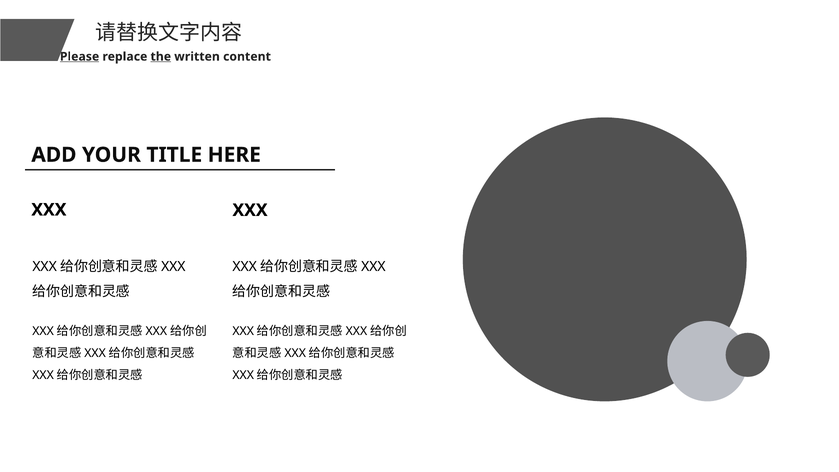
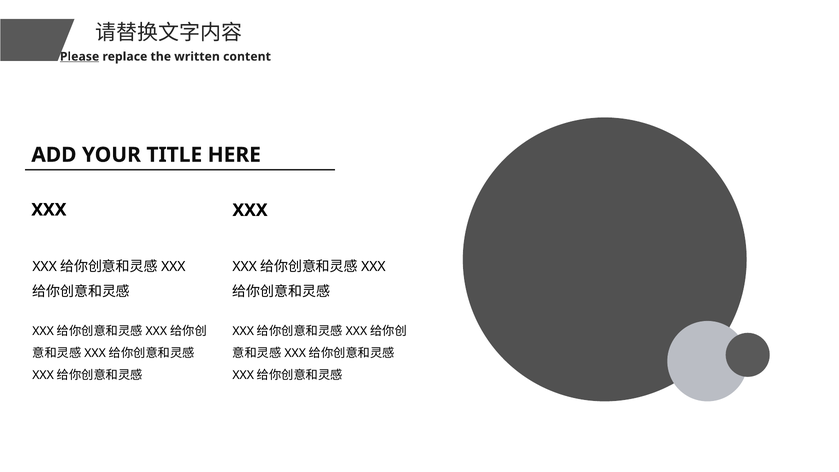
the underline: present -> none
